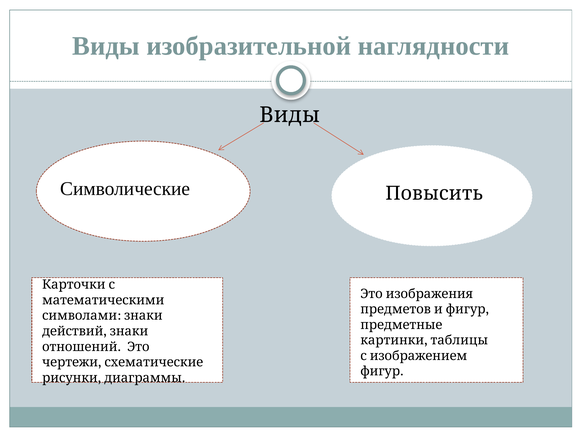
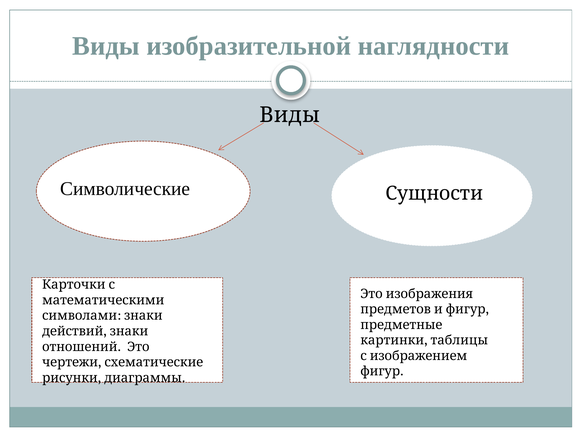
Повысить: Повысить -> Сущности
